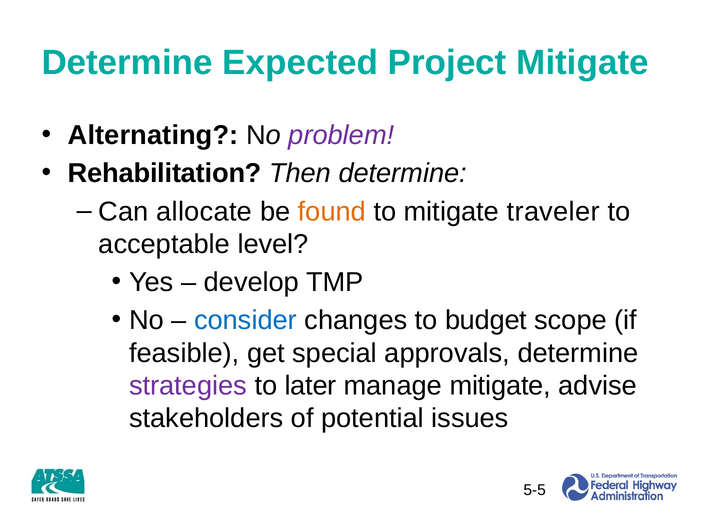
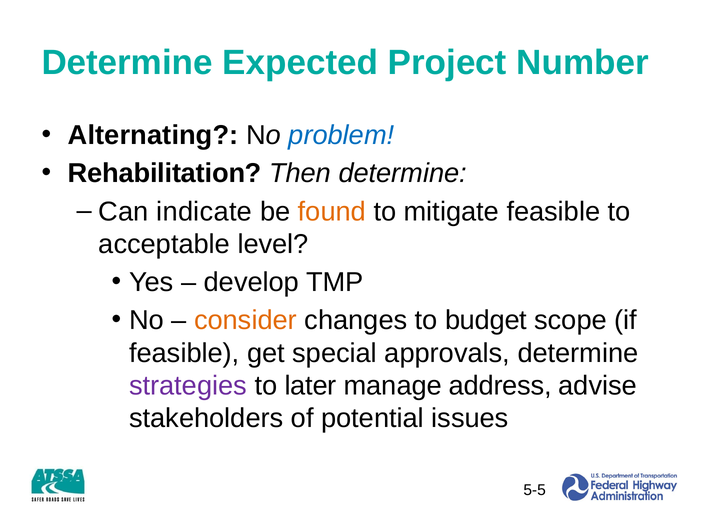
Project Mitigate: Mitigate -> Number
problem colour: purple -> blue
allocate: allocate -> indicate
mitigate traveler: traveler -> feasible
consider colour: blue -> orange
manage mitigate: mitigate -> address
